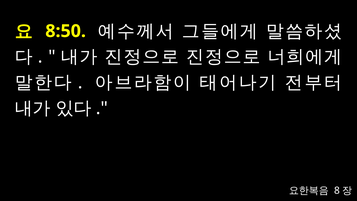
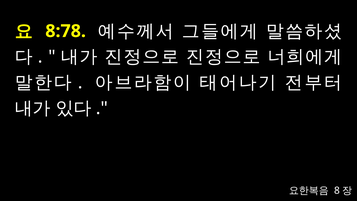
8:50: 8:50 -> 8:78
